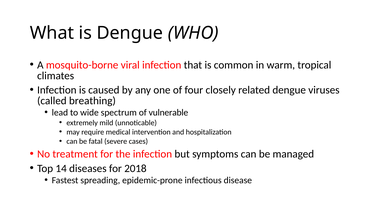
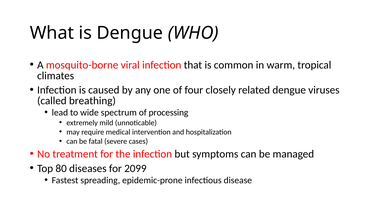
vulnerable: vulnerable -> processing
14: 14 -> 80
2018: 2018 -> 2099
